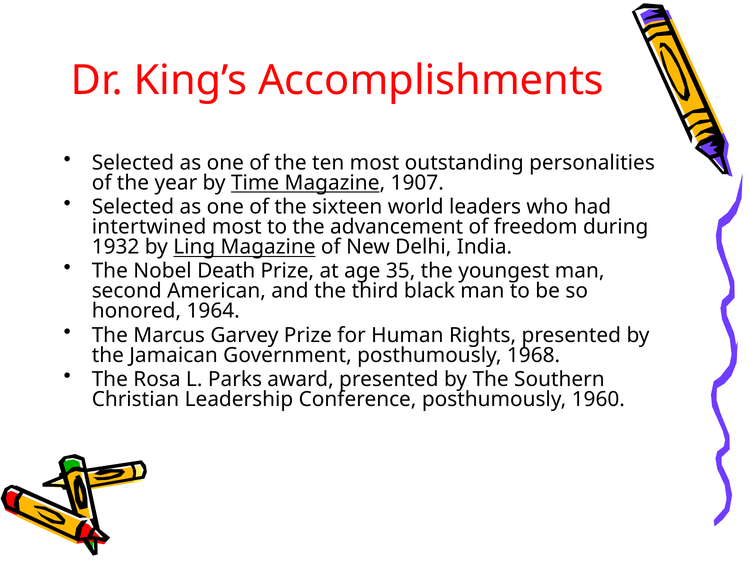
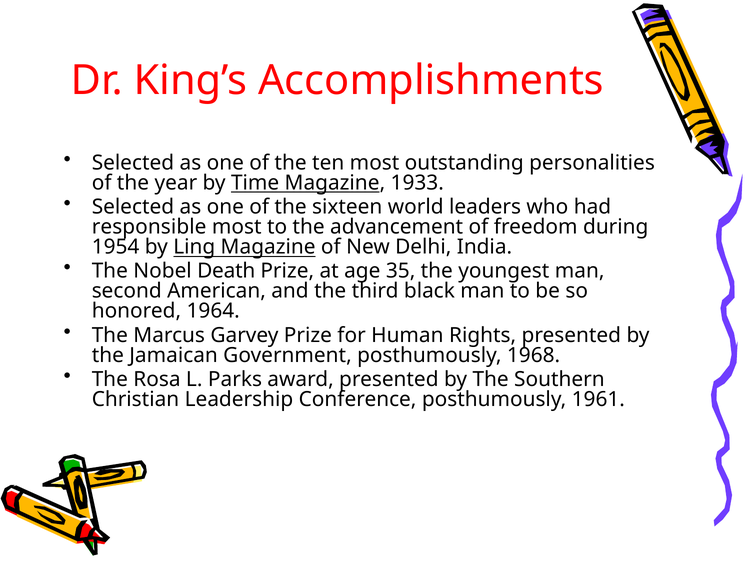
1907: 1907 -> 1933
intertwined: intertwined -> responsible
1932: 1932 -> 1954
1960: 1960 -> 1961
